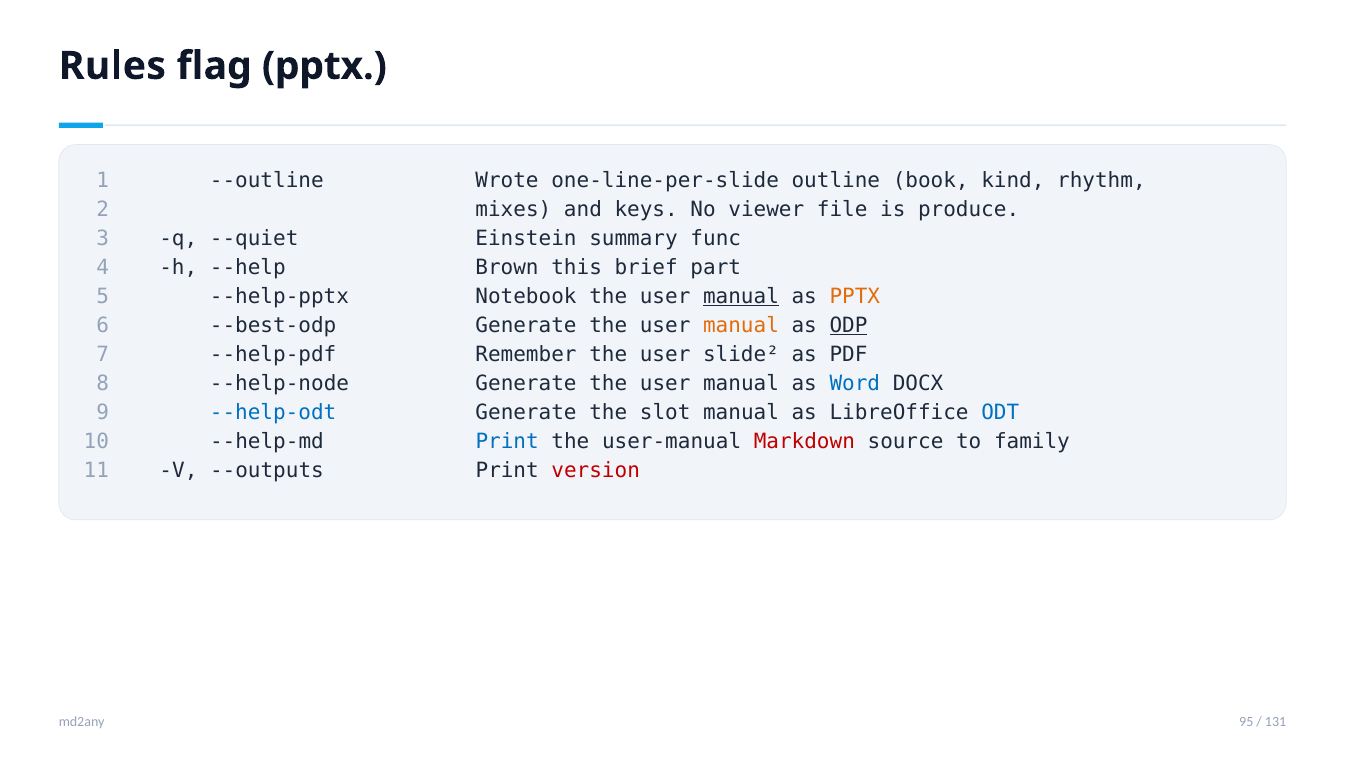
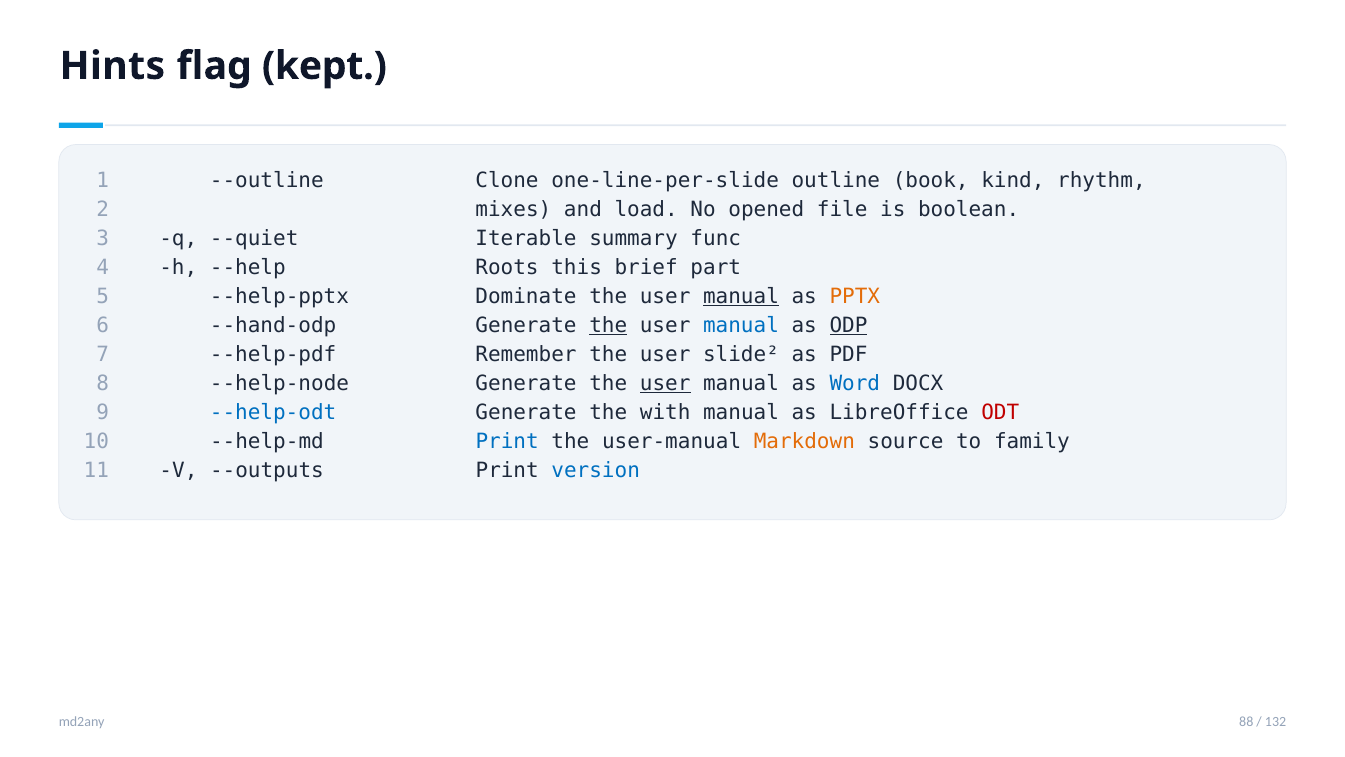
Rules: Rules -> Hints
flag pptx: pptx -> kept
Wrote: Wrote -> Clone
keys: keys -> load
viewer: viewer -> opened
produce: produce -> boolean
Einstein: Einstein -> Iterable
Brown: Brown -> Roots
Notebook: Notebook -> Dominate
--best-odp: --best-odp -> --hand-odp
the at (608, 325) underline: none -> present
manual at (741, 325) colour: orange -> blue
user at (665, 383) underline: none -> present
slot: slot -> with
ODT colour: blue -> red
Markdown colour: red -> orange
version colour: red -> blue
95: 95 -> 88
131: 131 -> 132
